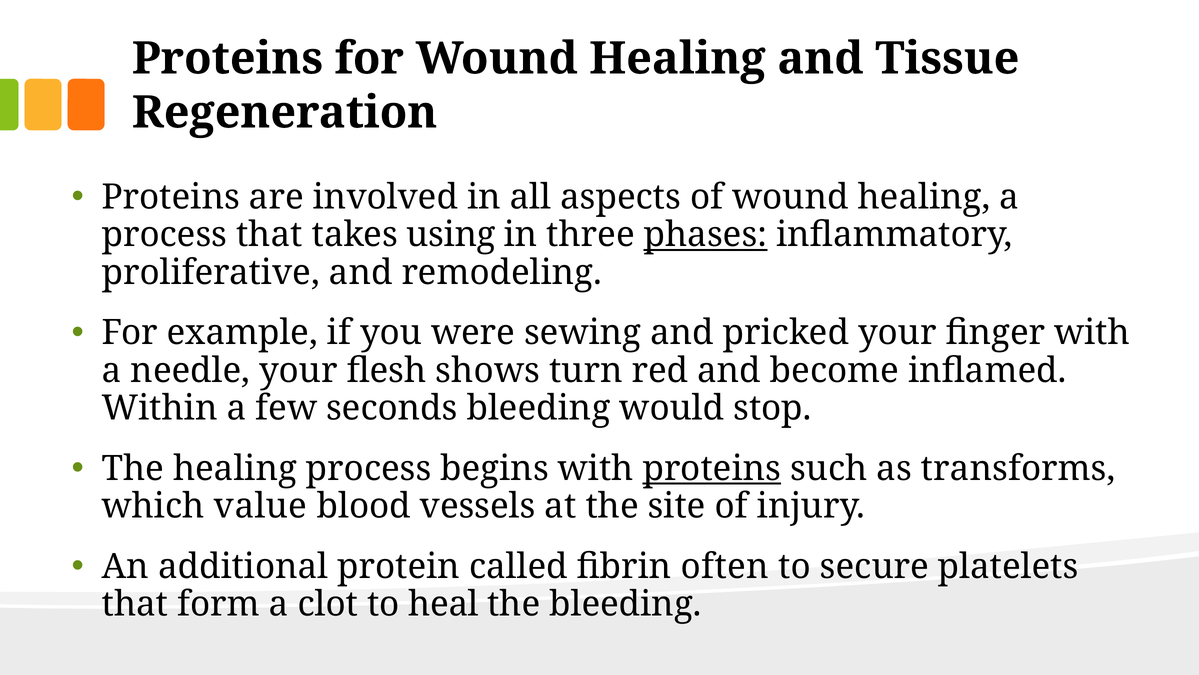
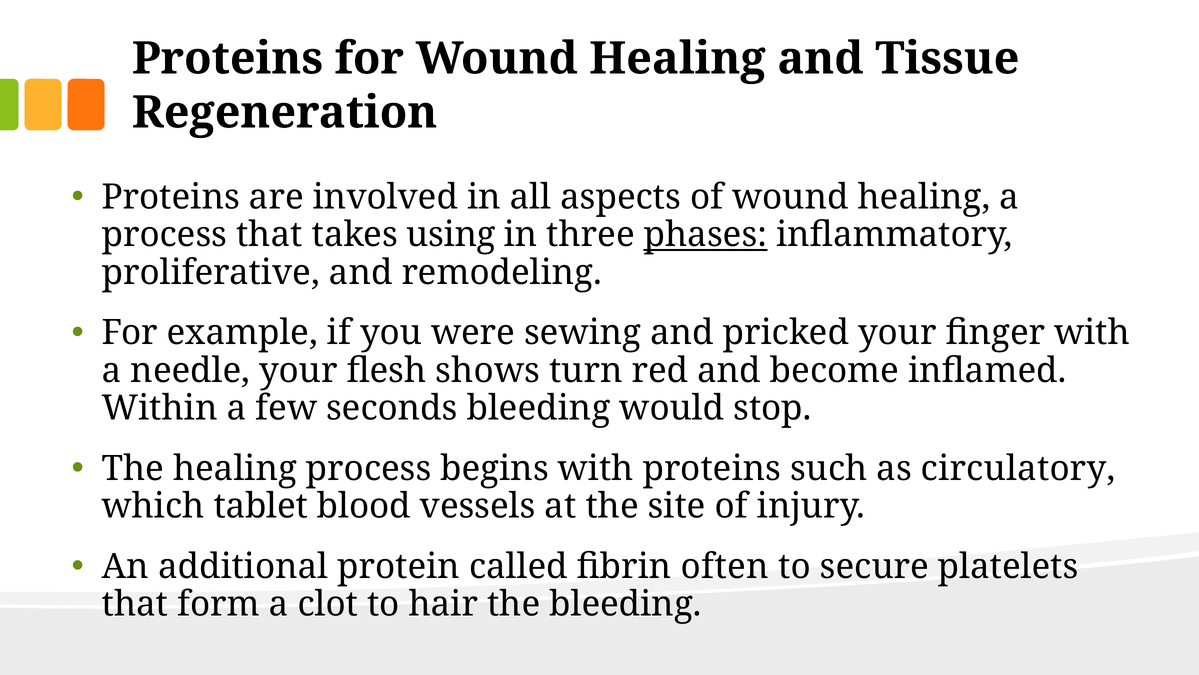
proteins at (712, 468) underline: present -> none
transforms: transforms -> circulatory
value: value -> tablet
heal: heal -> hair
